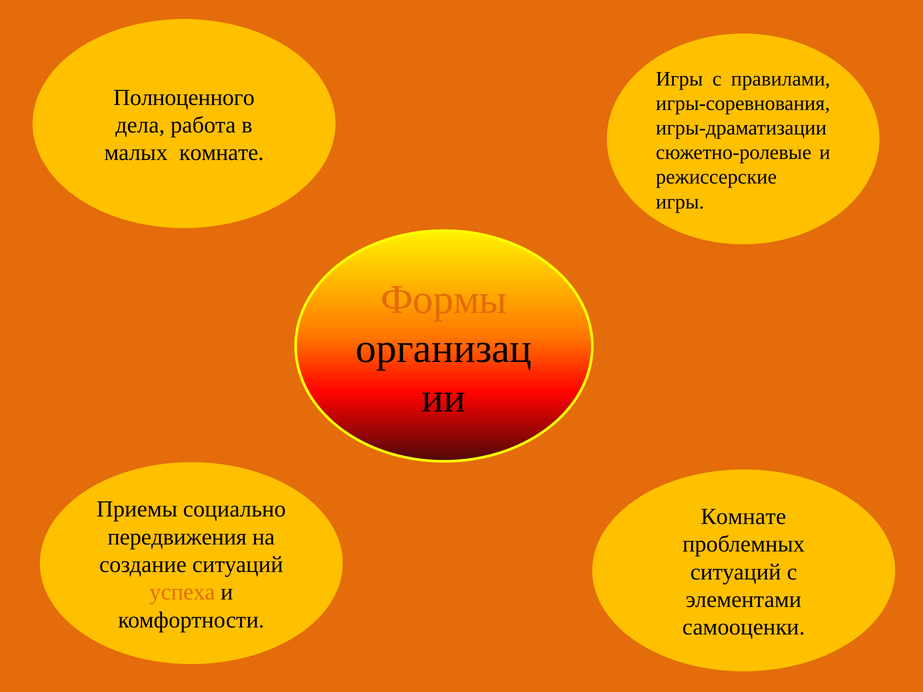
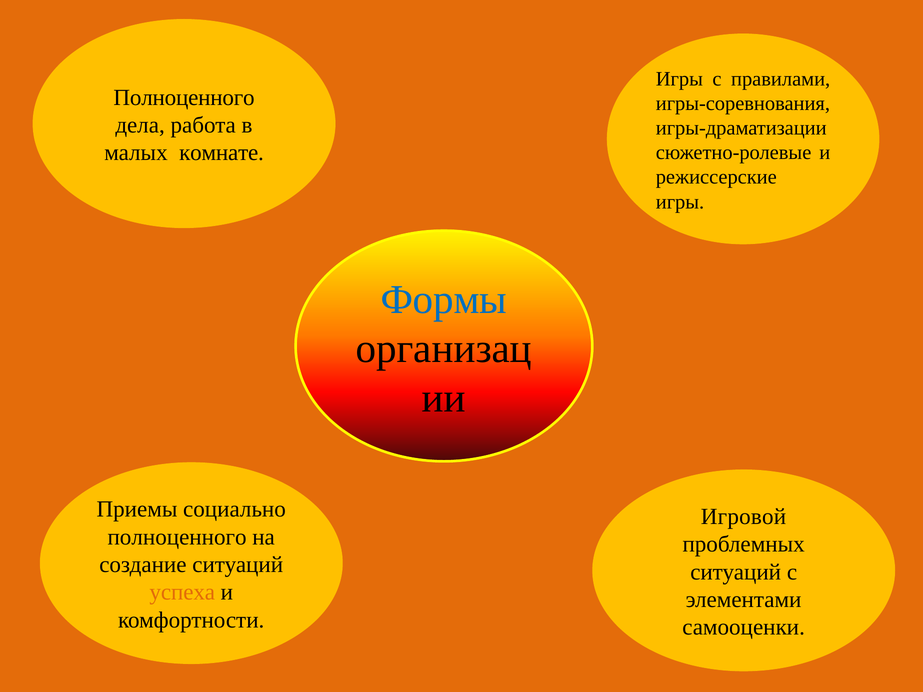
Формы colour: orange -> blue
Комнате at (744, 517): Комнате -> Игровой
передвижения at (177, 537): передвижения -> полноценного
